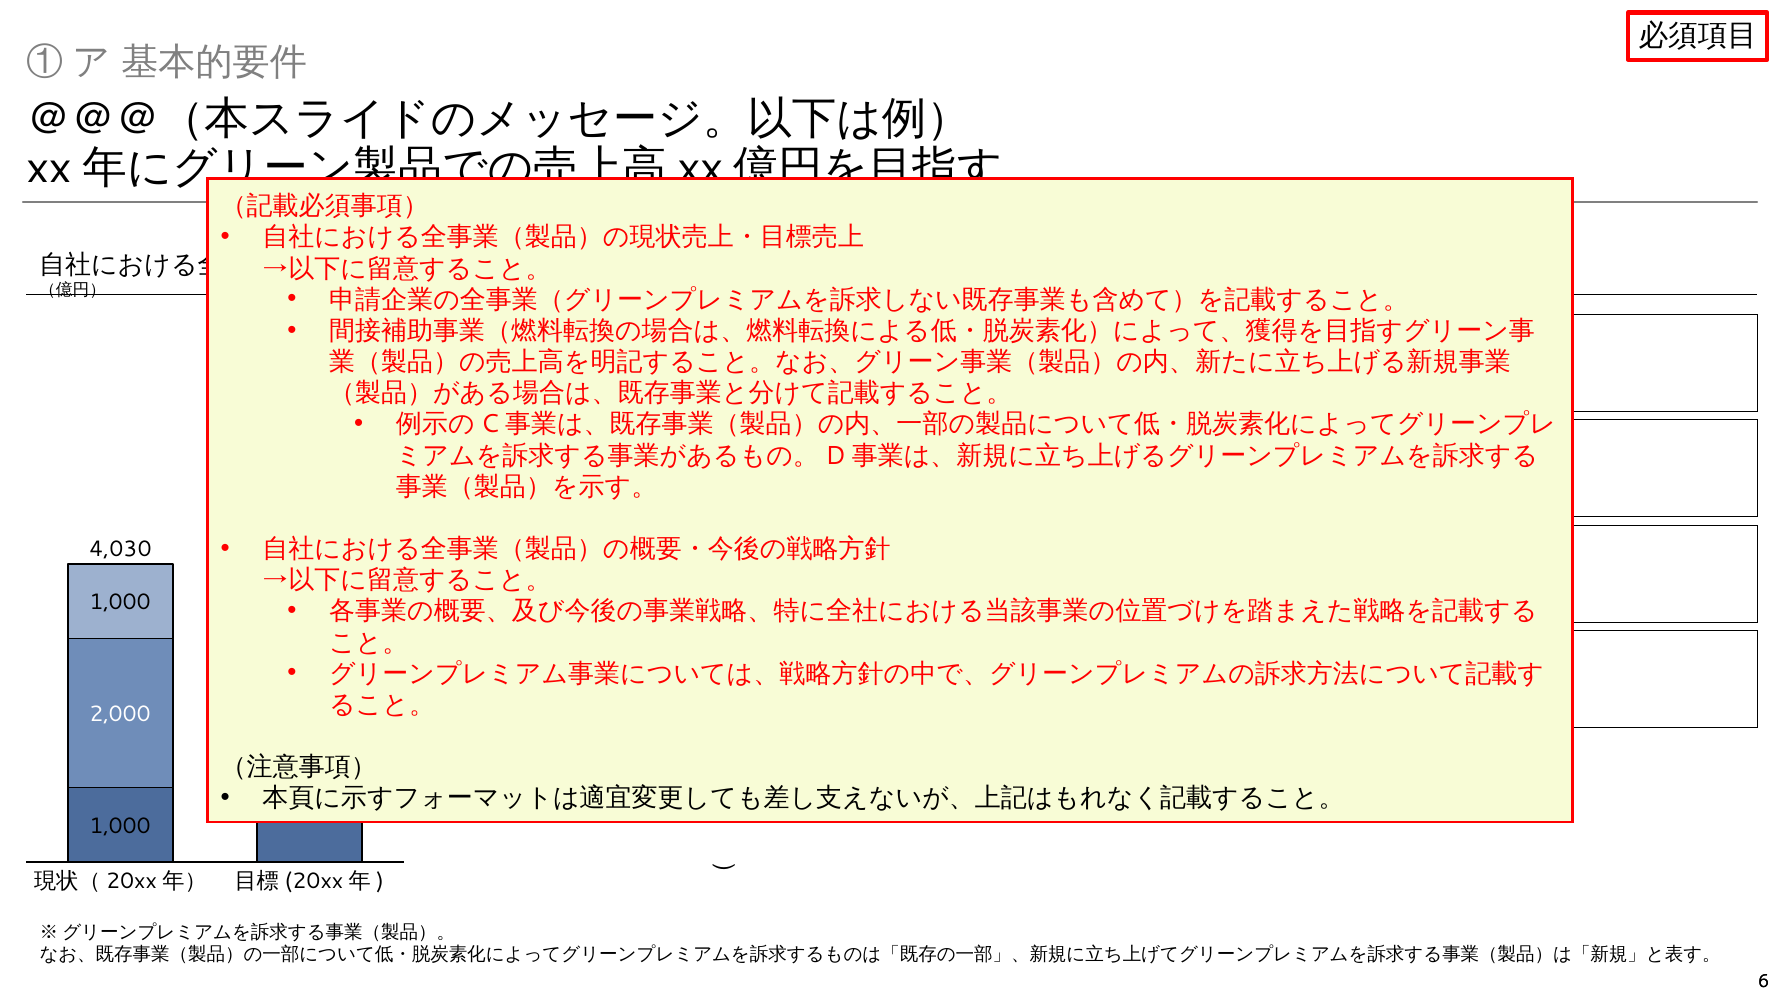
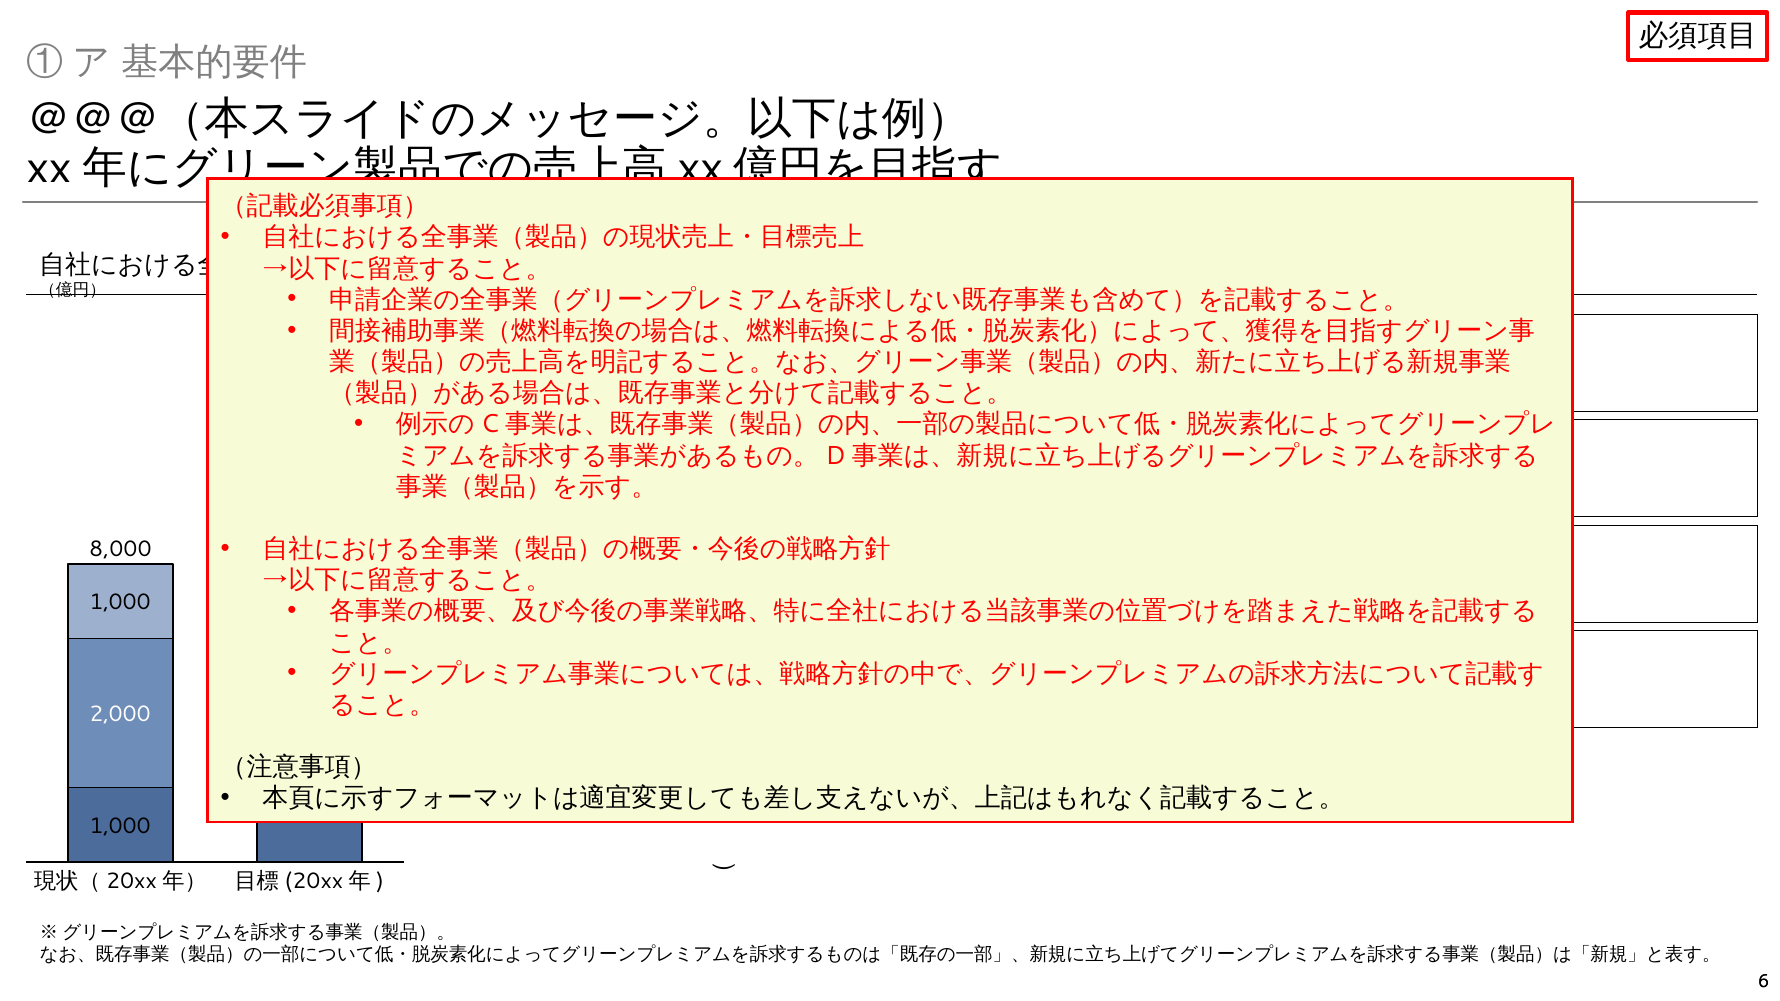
4,030: 4,030 -> 8,000
